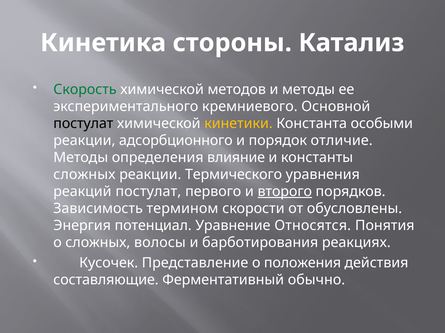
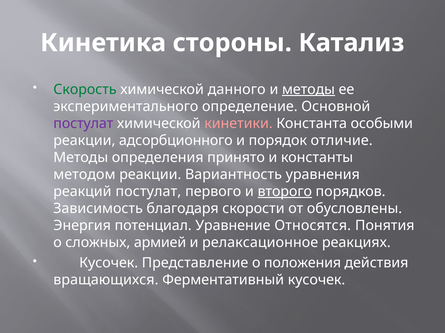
методов: методов -> данного
методы at (308, 90) underline: none -> present
кремниевого: кремниевого -> определение
постулат at (83, 124) colour: black -> purple
кинетики colour: yellow -> pink
влияние: влияние -> принято
сложных at (84, 175): сложных -> методом
Термического: Термического -> Вариантность
термином: термином -> благодаря
волосы: волосы -> армией
барботирования: барботирования -> релаксационное
составляющие: составляющие -> вращающихся
Ферментативный обычно: обычно -> кусочек
